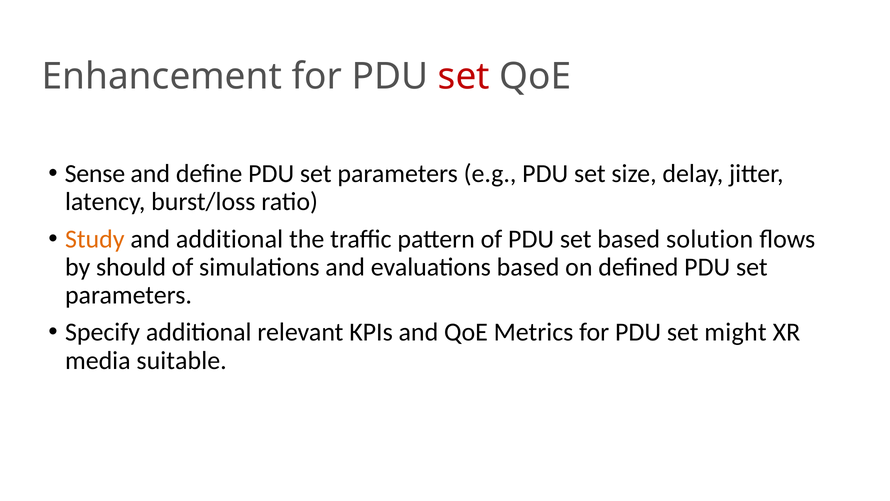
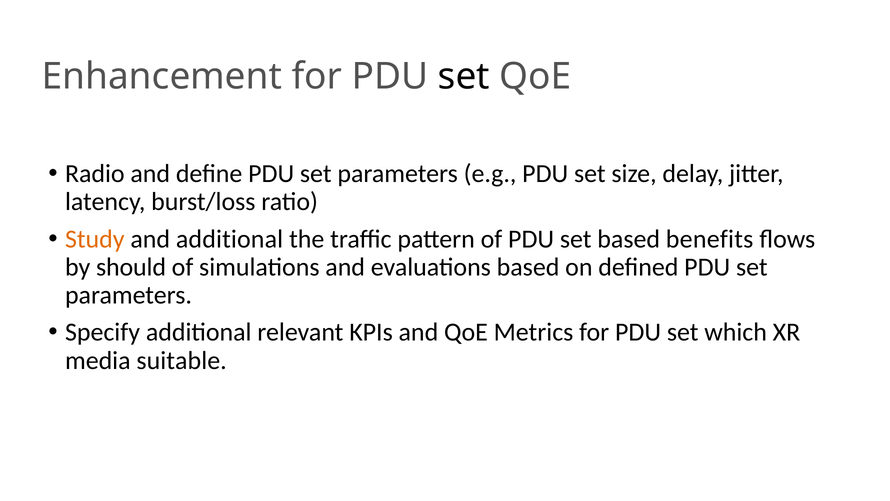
set at (464, 76) colour: red -> black
Sense: Sense -> Radio
solution: solution -> benefits
might: might -> which
